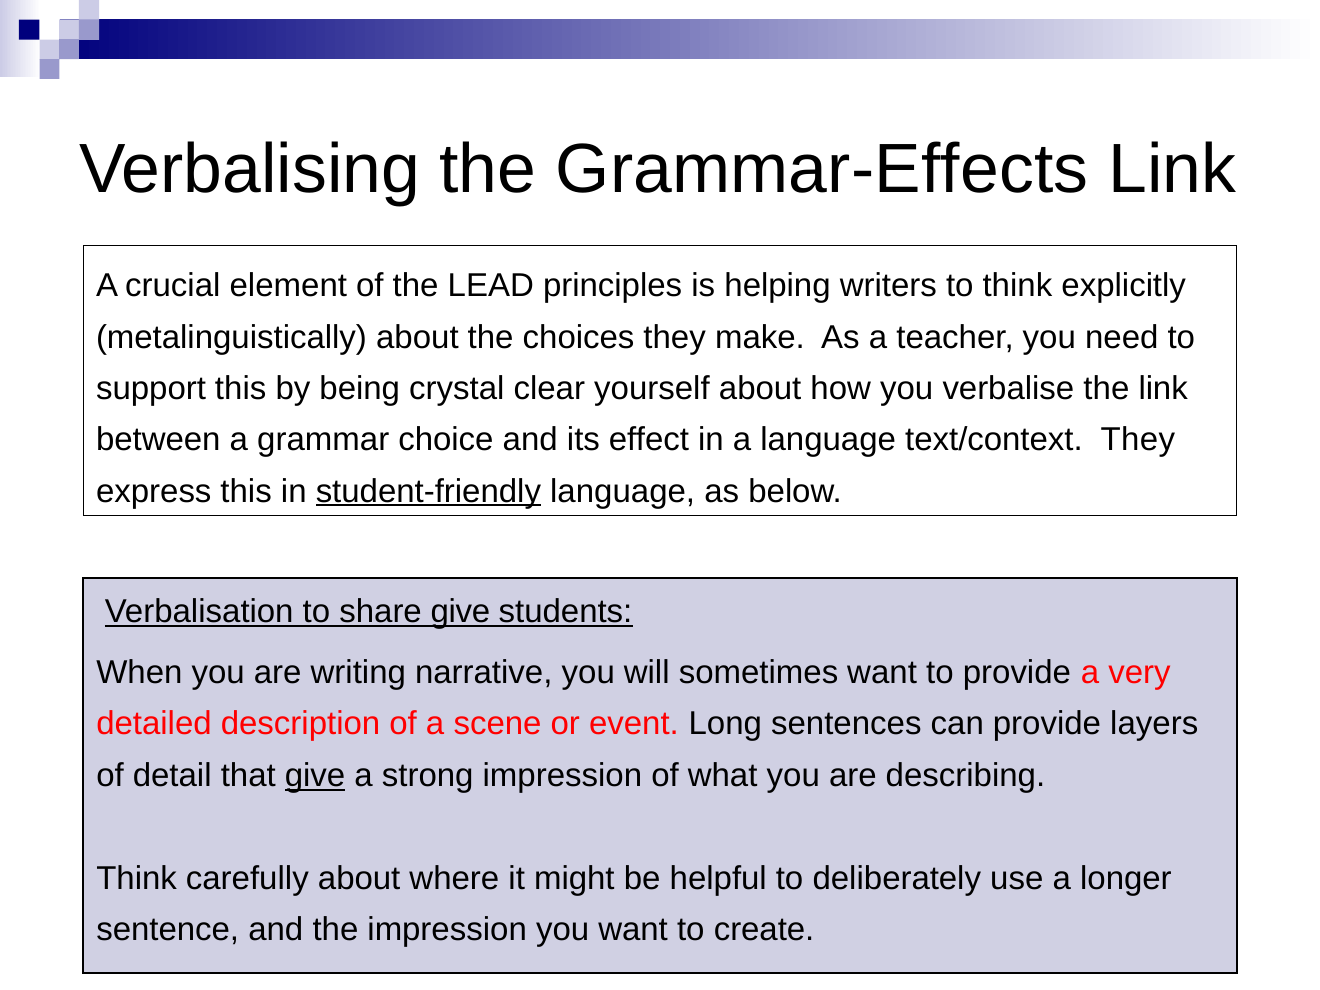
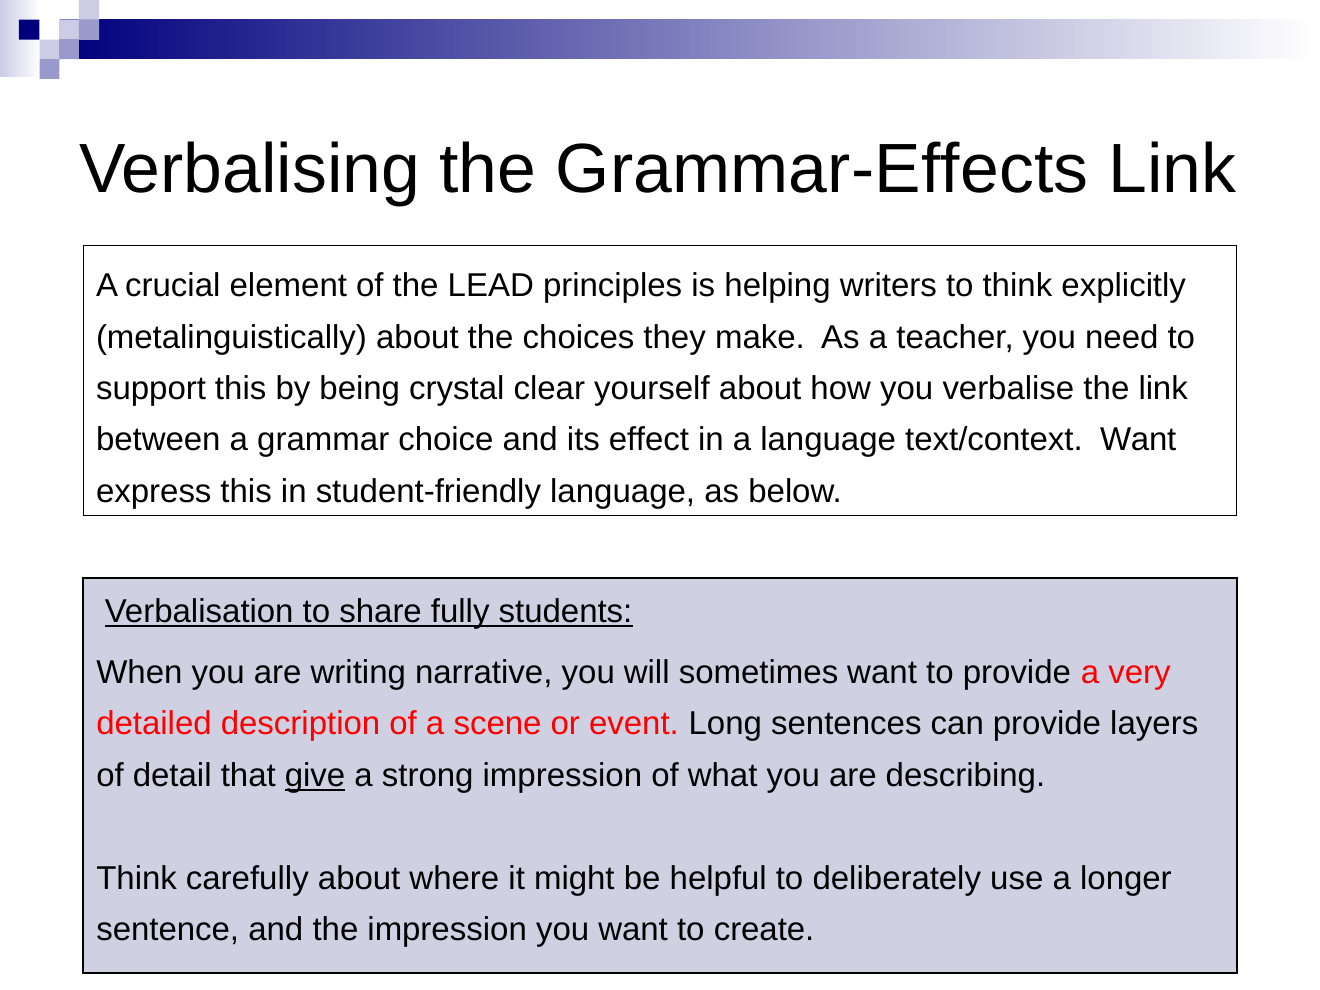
text/context They: They -> Want
student-friendly underline: present -> none
share give: give -> fully
